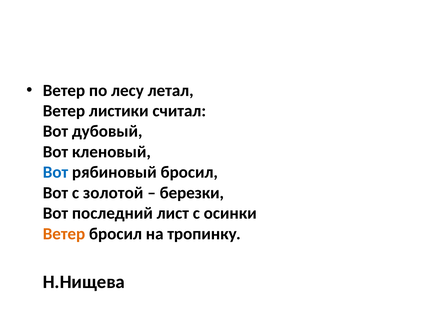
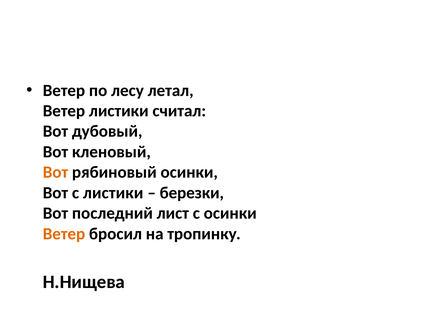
Вот at (55, 172) colour: blue -> orange
рябиновый бросил: бросил -> осинки
с золотой: золотой -> листики
